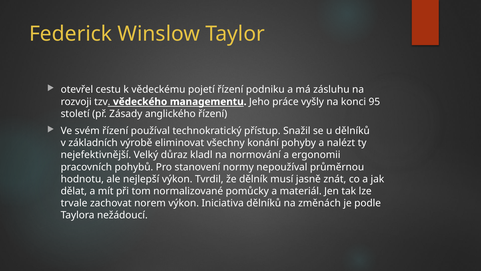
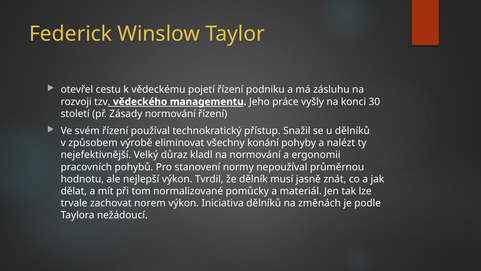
95: 95 -> 30
Zásady anglického: anglického -> normování
základních: základních -> způsobem
